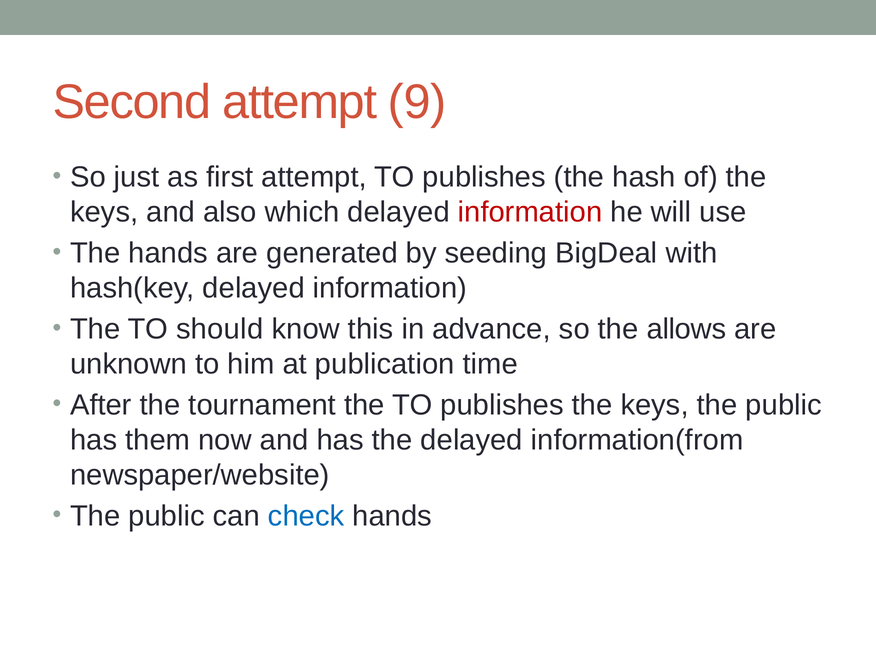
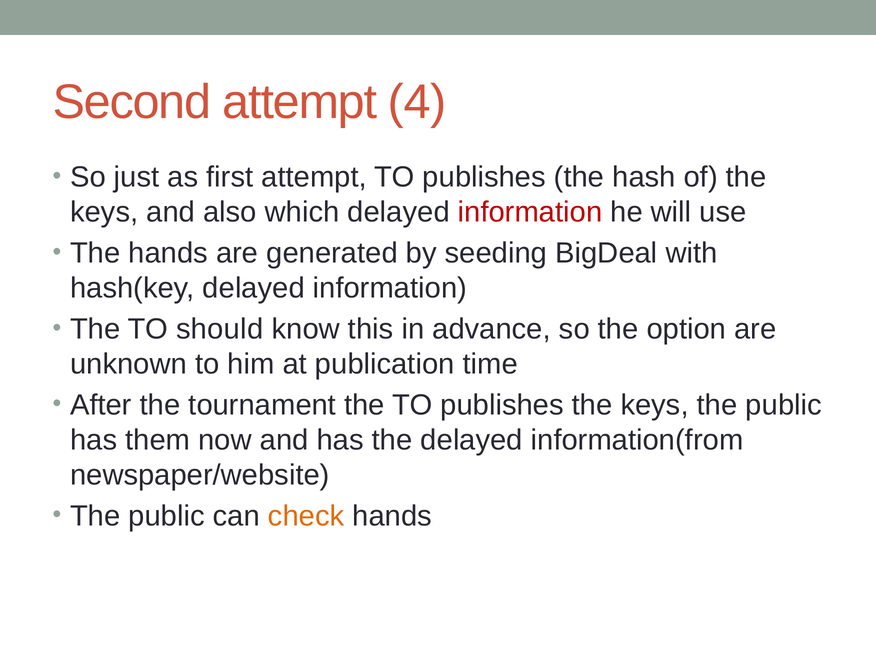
9: 9 -> 4
allows: allows -> option
check colour: blue -> orange
